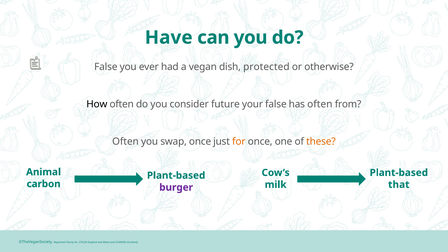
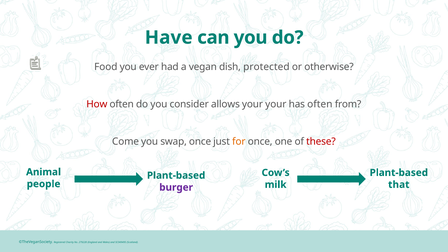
False at (106, 67): False -> Food
How colour: black -> red
future: future -> allows
your false: false -> your
Often at (125, 142): Often -> Come
these colour: orange -> red
carbon: carbon -> people
